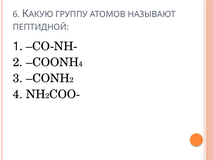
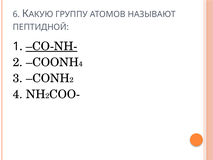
CO-NH- underline: none -> present
